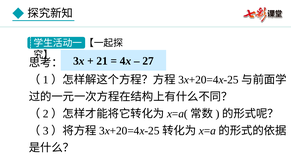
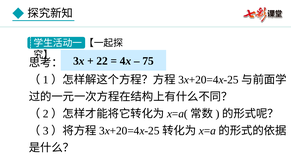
21: 21 -> 22
27: 27 -> 75
